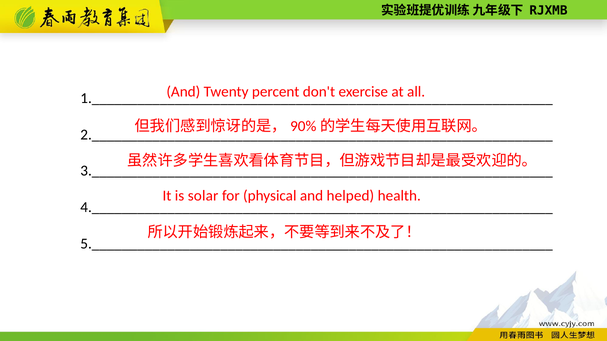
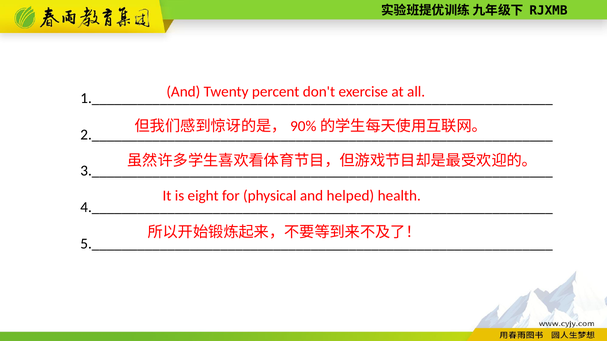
solar: solar -> eight
